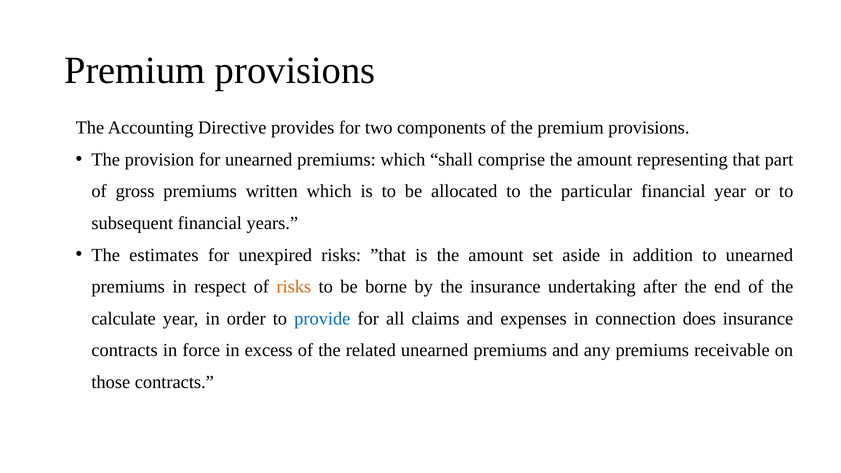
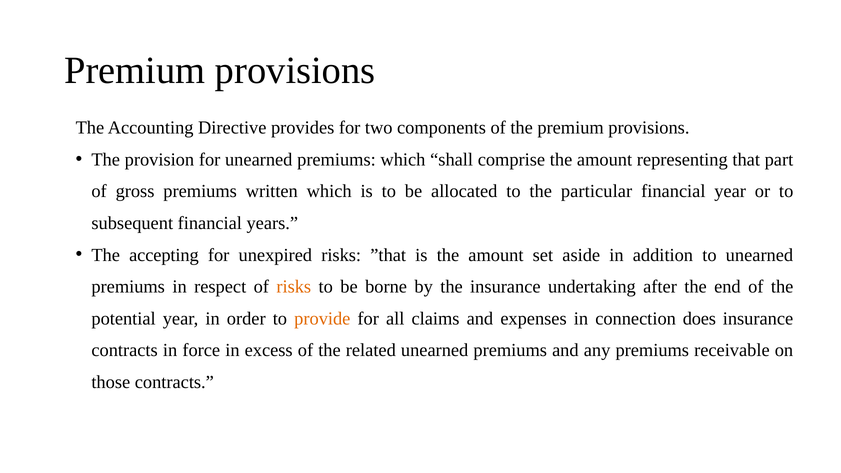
estimates: estimates -> accepting
calculate: calculate -> potential
provide colour: blue -> orange
